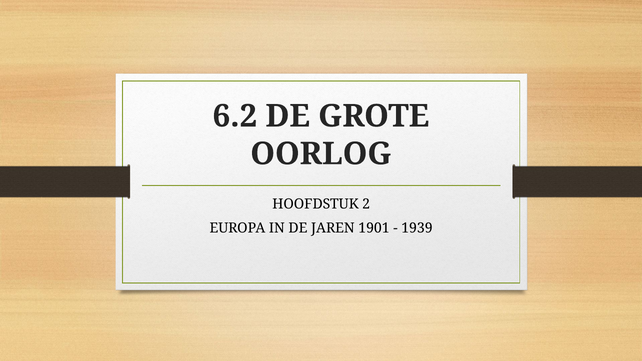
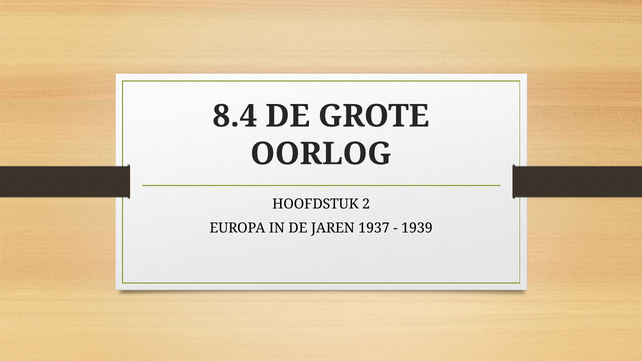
6.2: 6.2 -> 8.4
1901: 1901 -> 1937
